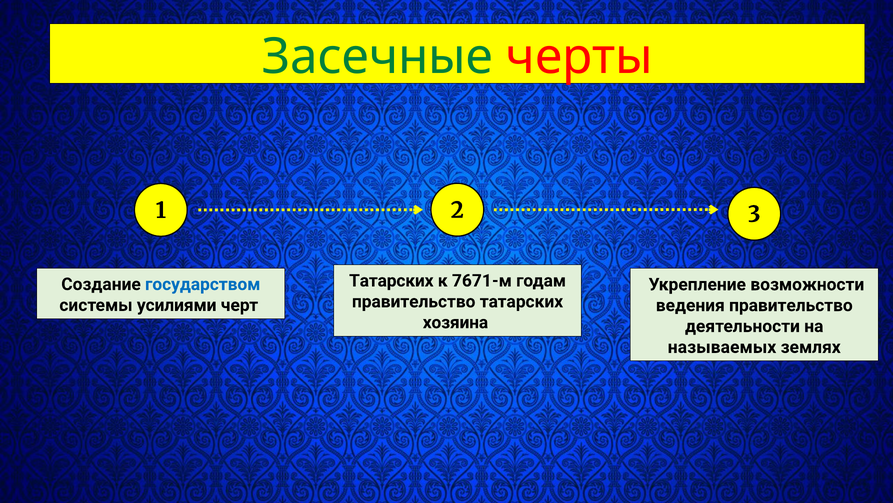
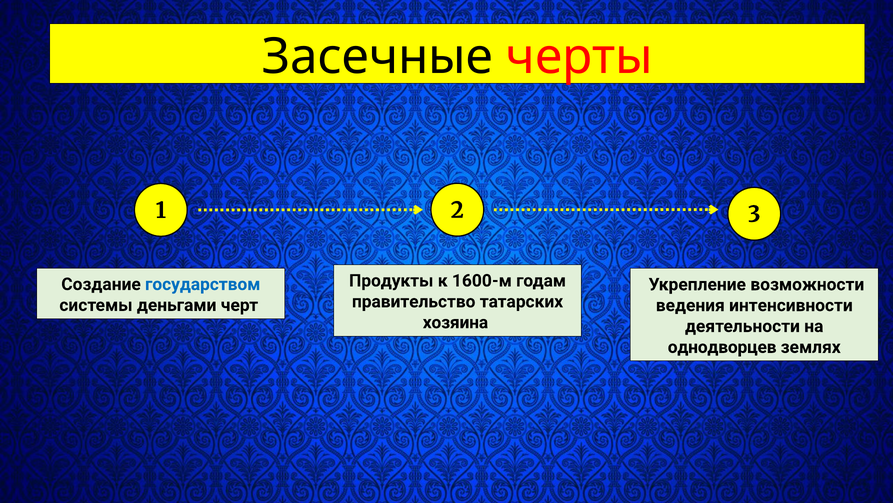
Засечные colour: green -> black
Татарских at (391, 280): Татарских -> Продукты
7671-м: 7671-м -> 1600-м
усилиями: усилиями -> деньгами
ведения правительство: правительство -> интенсивности
называемых: называемых -> однодворцев
